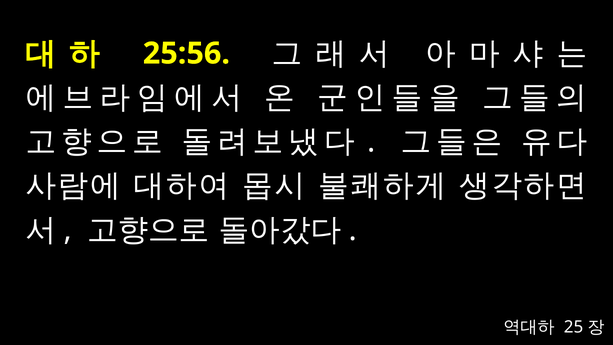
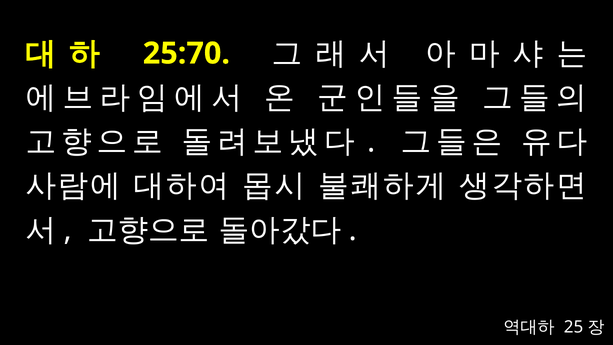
25:56: 25:56 -> 25:70
